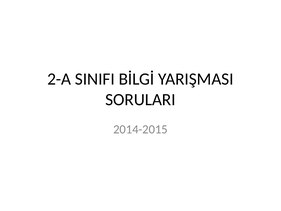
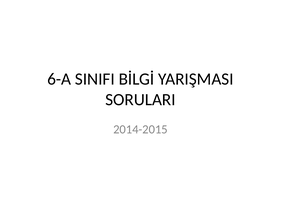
2-A: 2-A -> 6-A
